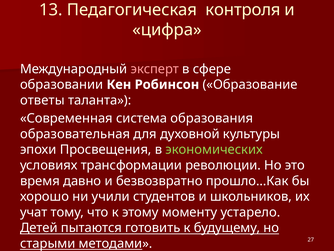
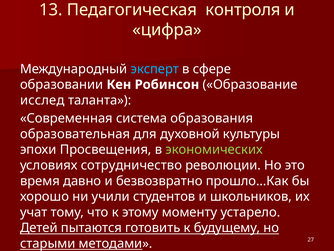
эксперт colour: pink -> light blue
ответы: ответы -> исслед
трансформации: трансформации -> сотрудничество
